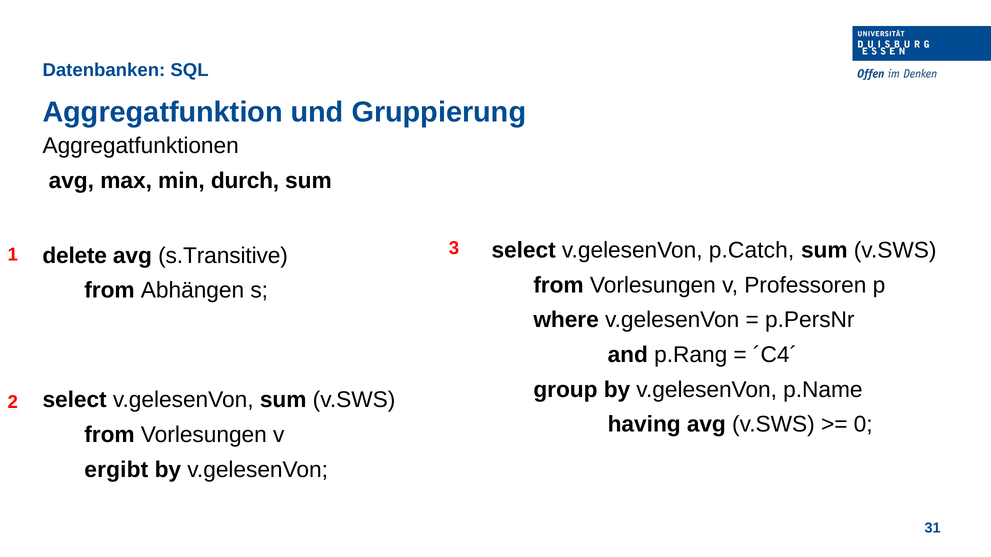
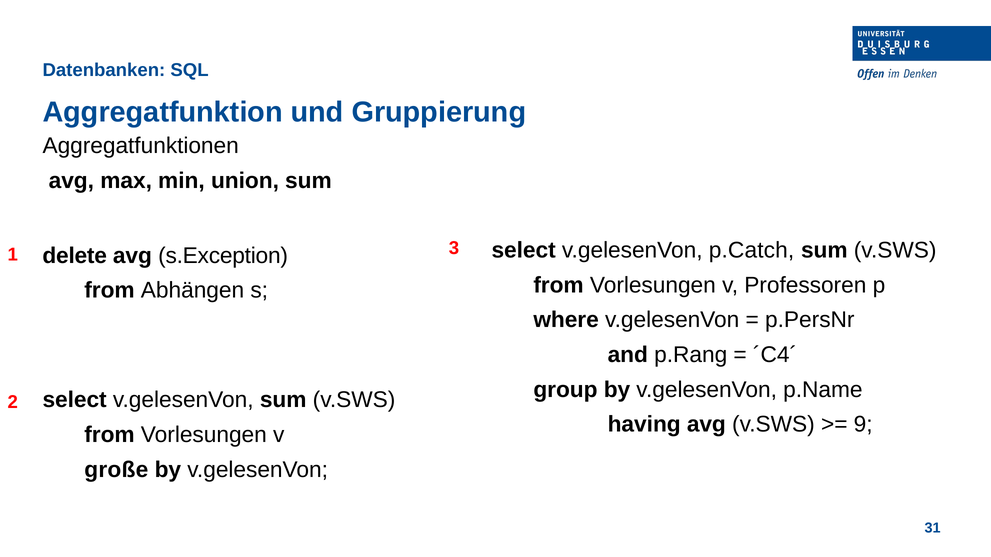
durch: durch -> union
s.Transitive: s.Transitive -> s.Exception
0: 0 -> 9
ergibt: ergibt -> große
